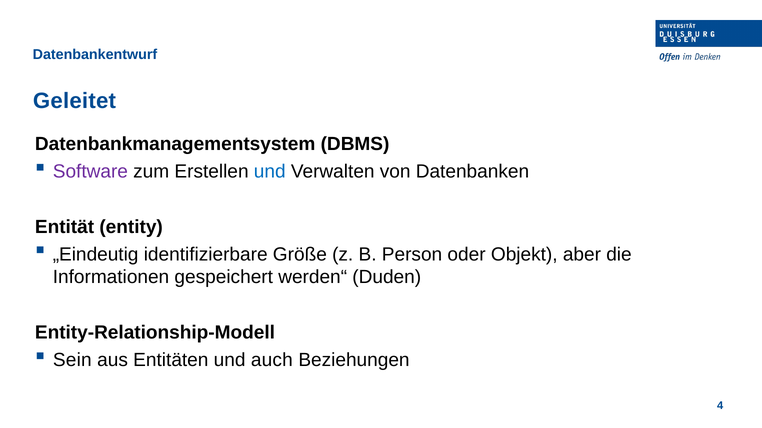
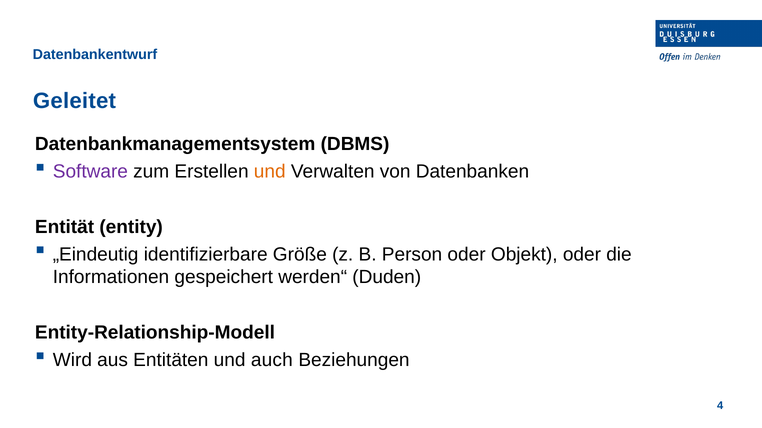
und at (270, 172) colour: blue -> orange
Objekt aber: aber -> oder
Sein: Sein -> Wird
